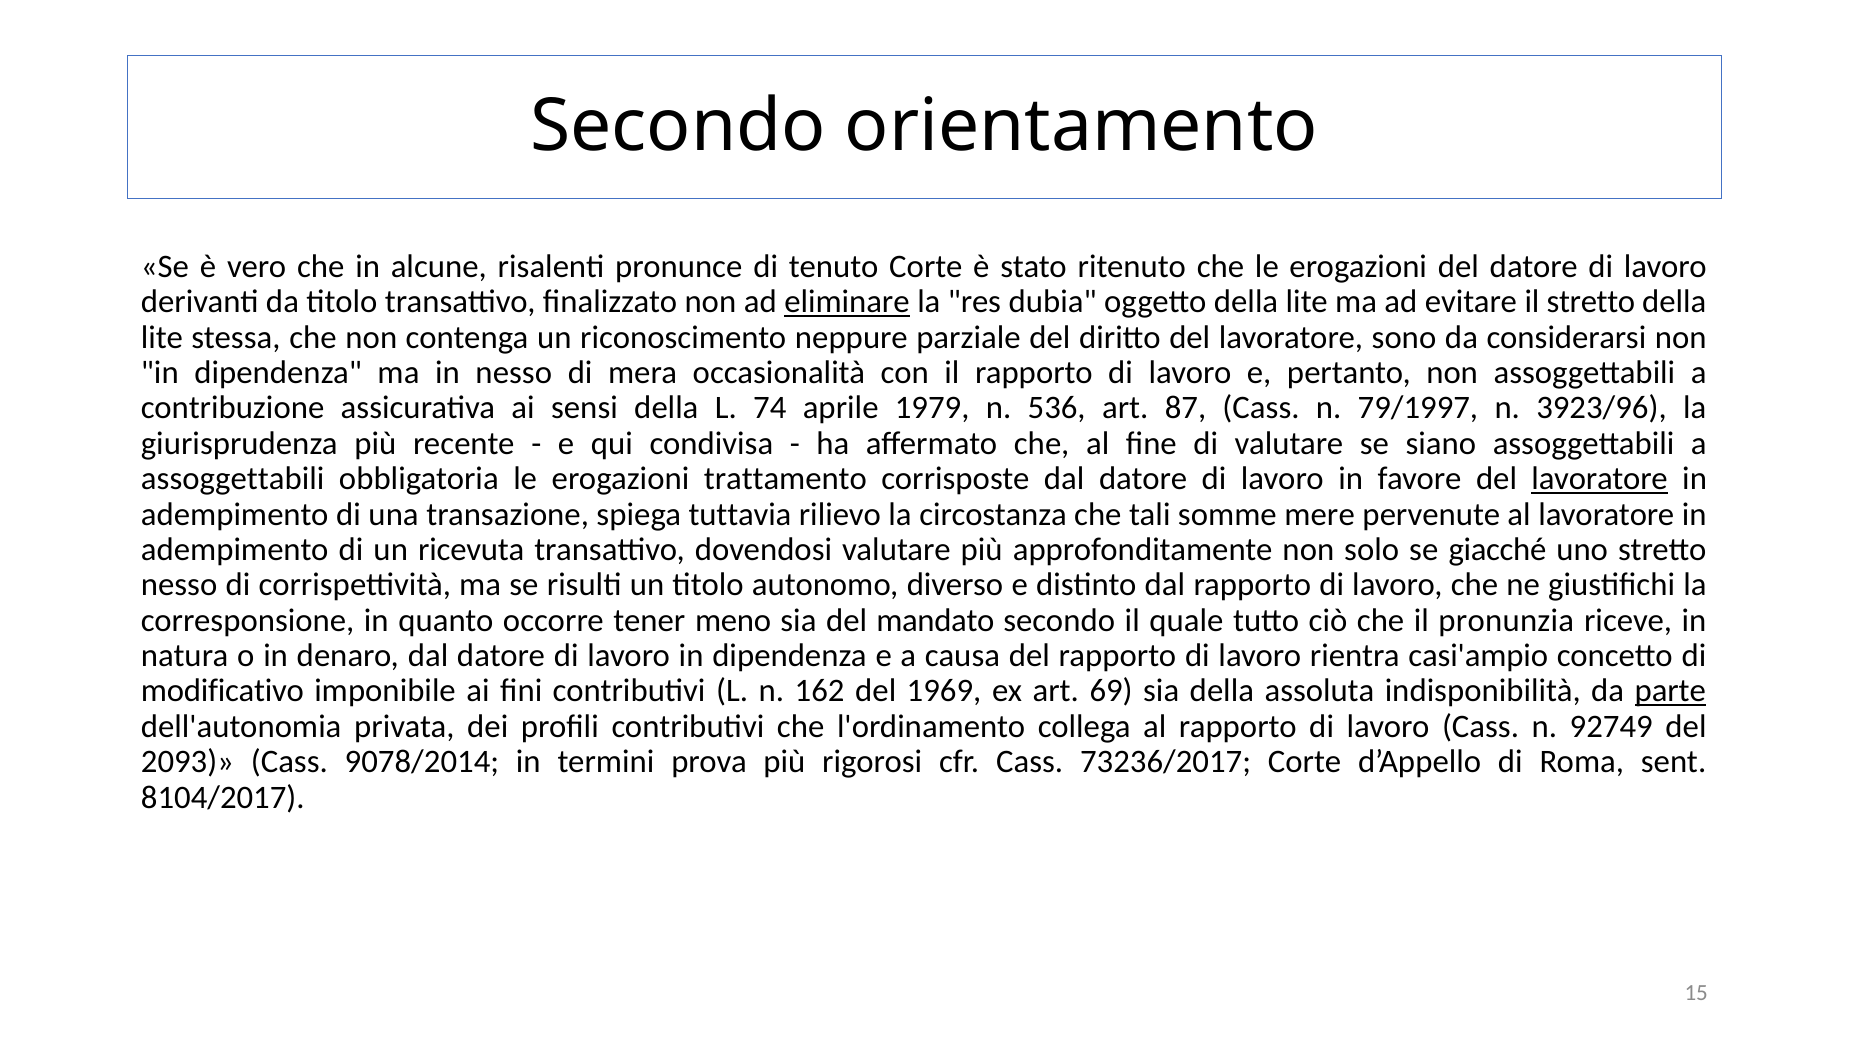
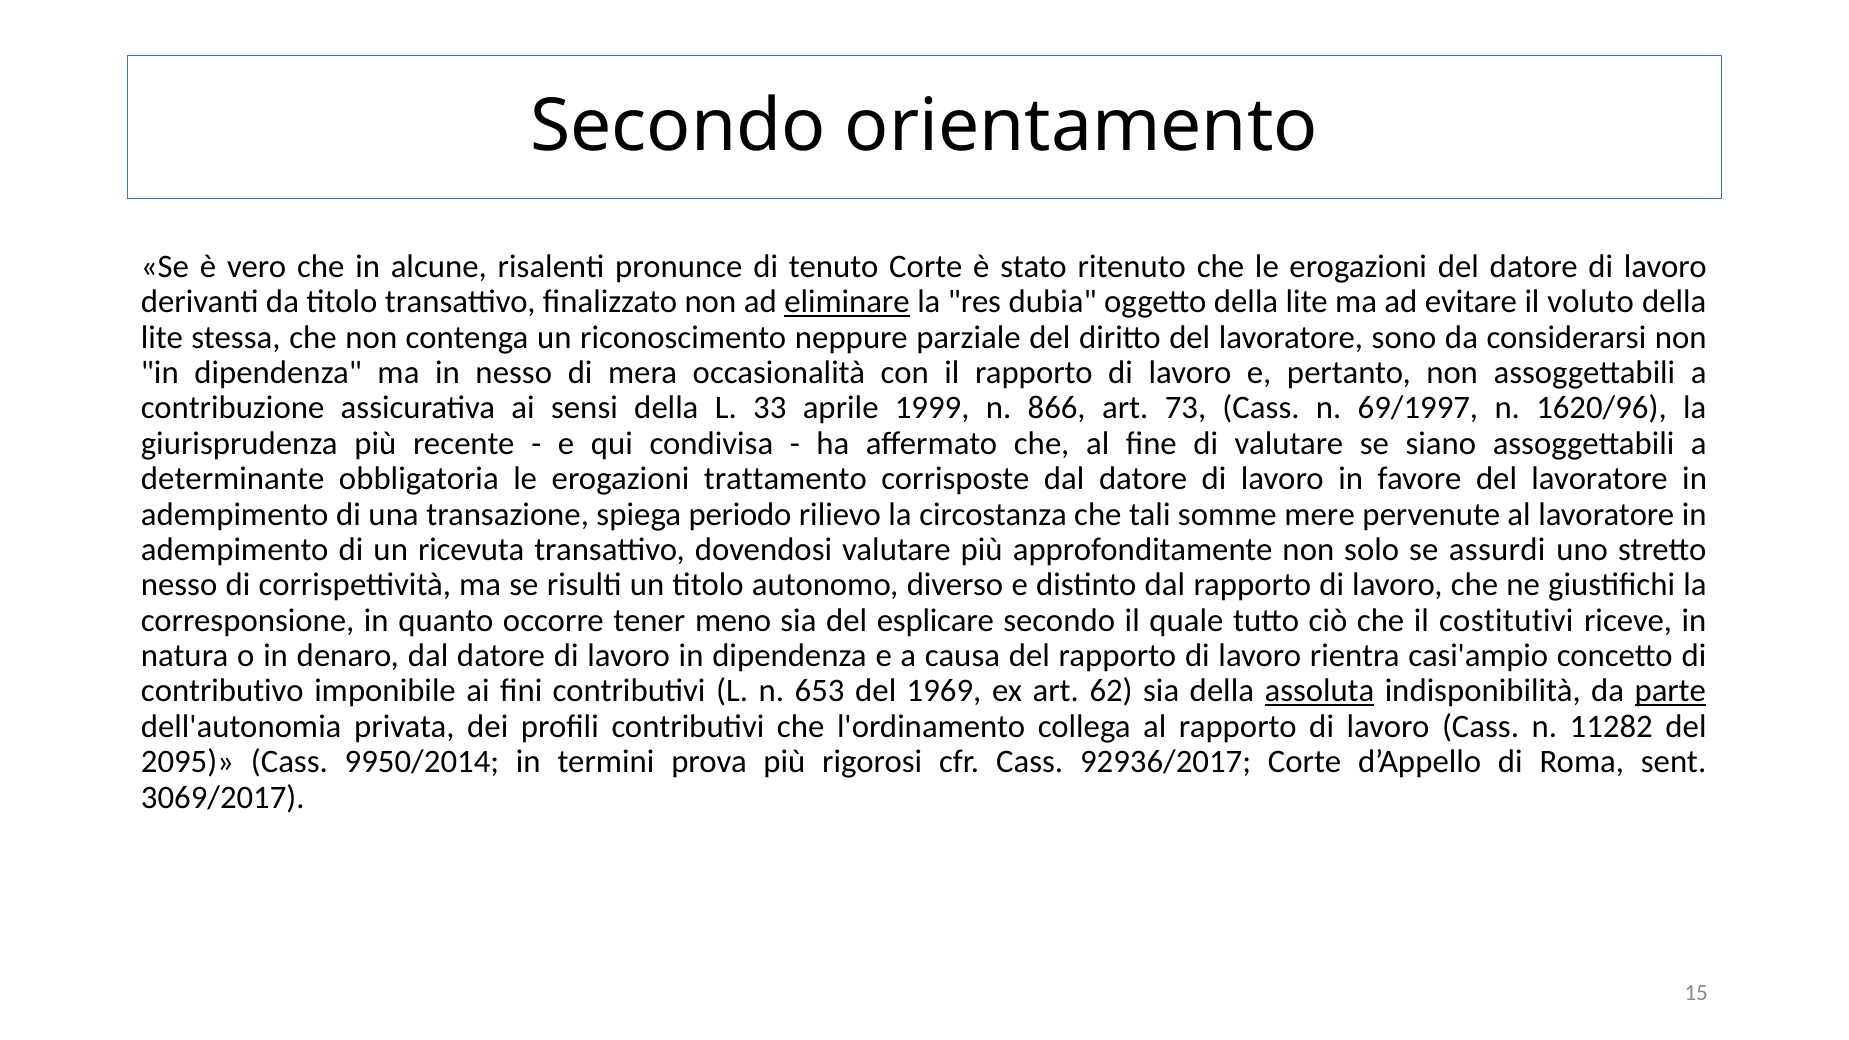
il stretto: stretto -> voluto
74: 74 -> 33
1979: 1979 -> 1999
536: 536 -> 866
87: 87 -> 73
79/1997: 79/1997 -> 69/1997
3923/96: 3923/96 -> 1620/96
assoggettabili at (233, 479): assoggettabili -> determinante
lavoratore at (1600, 479) underline: present -> none
tuttavia: tuttavia -> periodo
giacché: giacché -> assurdi
mandato: mandato -> esplicare
pronunzia: pronunzia -> costitutivi
modificativo: modificativo -> contributivo
162: 162 -> 653
69: 69 -> 62
assoluta underline: none -> present
92749: 92749 -> 11282
2093: 2093 -> 2095
9078/2014: 9078/2014 -> 9950/2014
73236/2017: 73236/2017 -> 92936/2017
8104/2017: 8104/2017 -> 3069/2017
